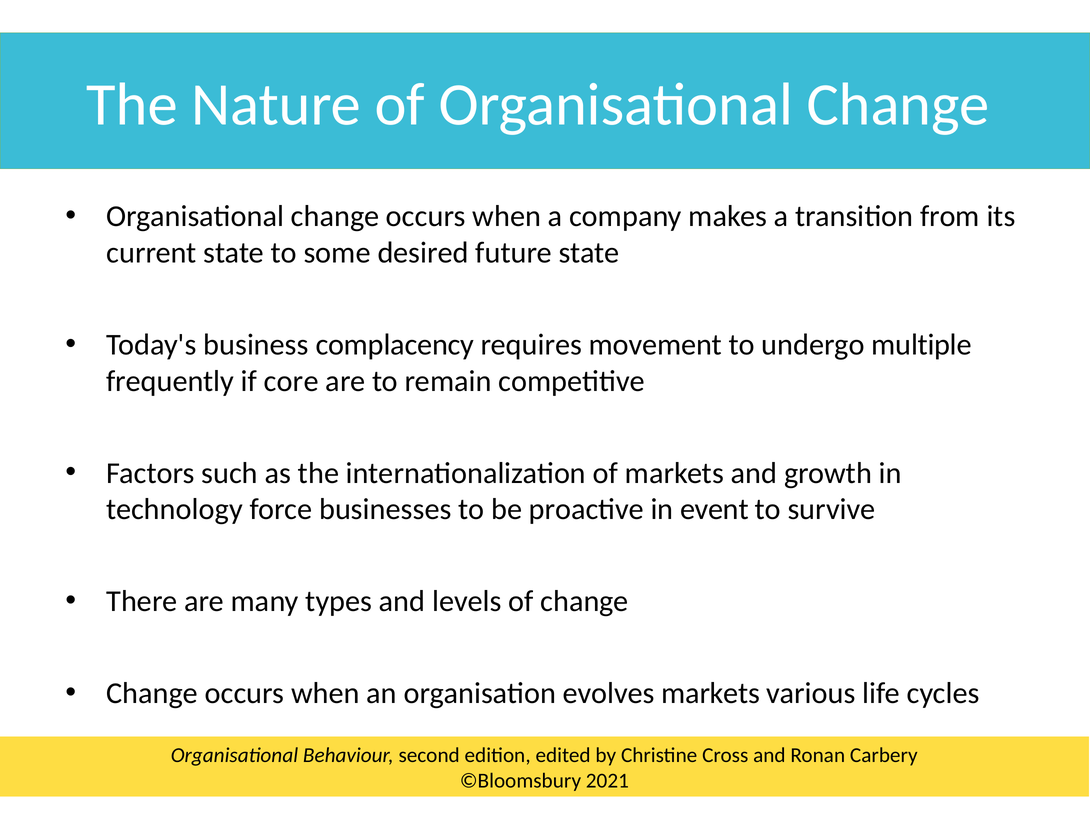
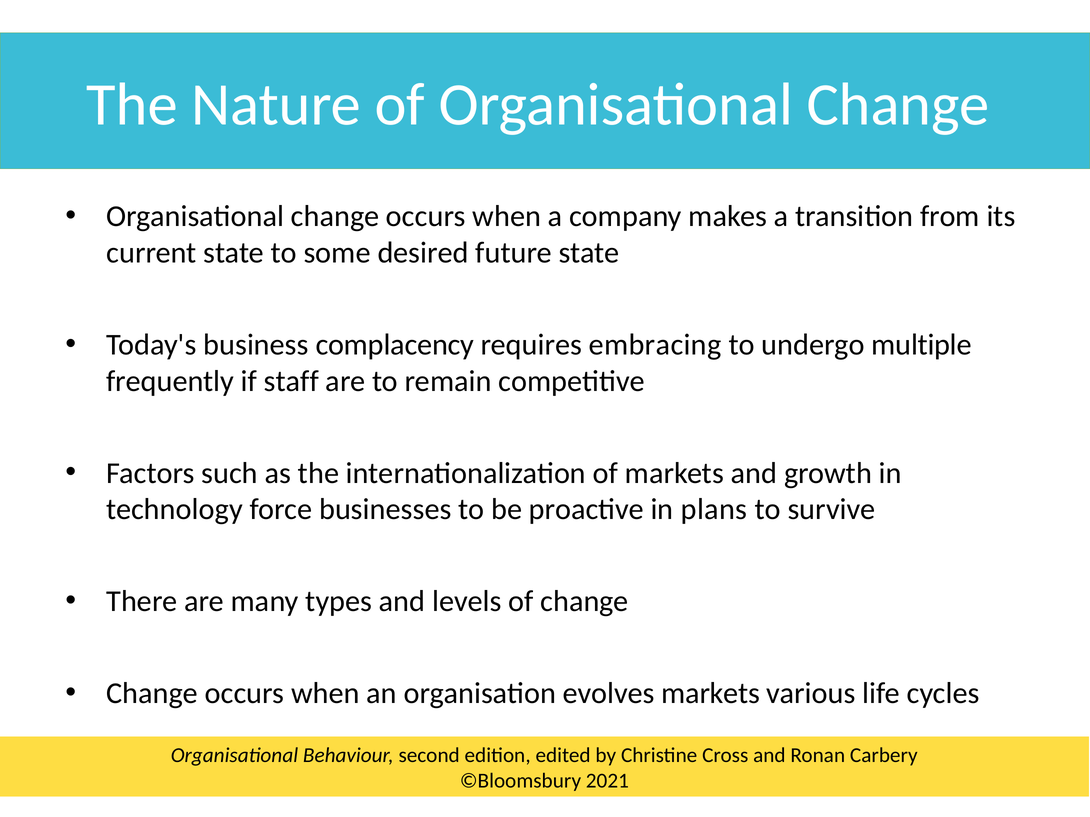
movement: movement -> embracing
core: core -> staff
event: event -> plans
